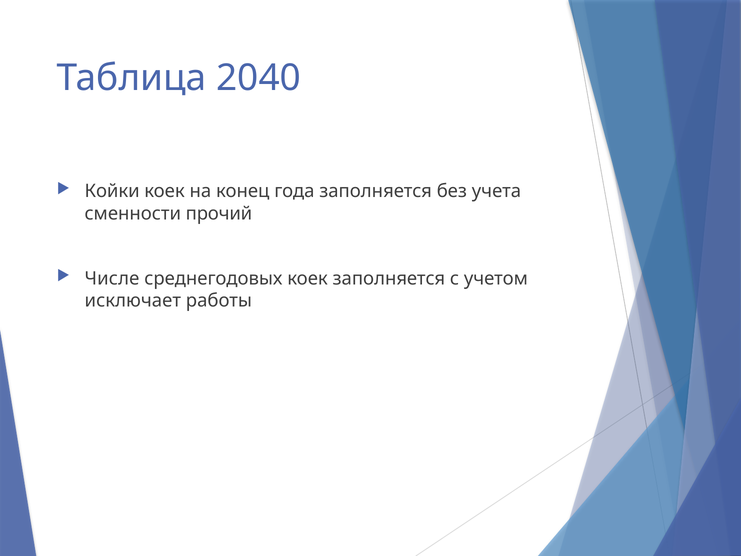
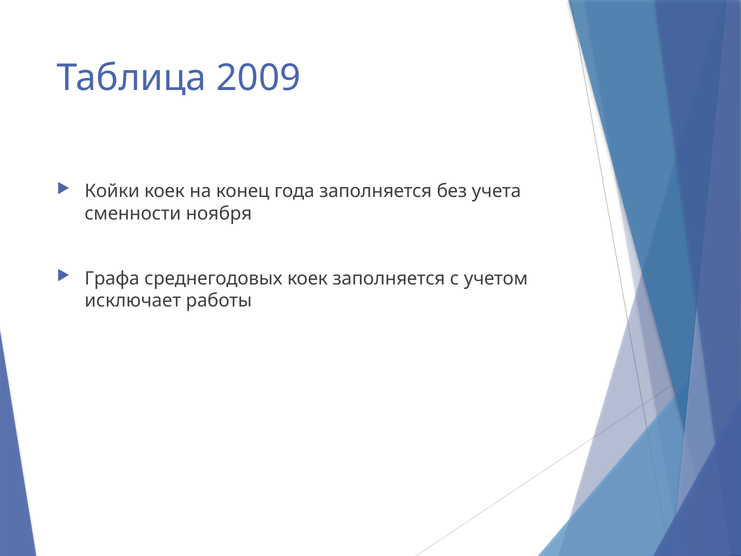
2040: 2040 -> 2009
прочий: прочий -> ноября
Числе: Числе -> Графа
